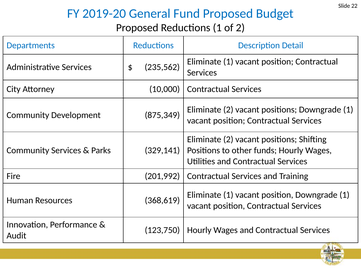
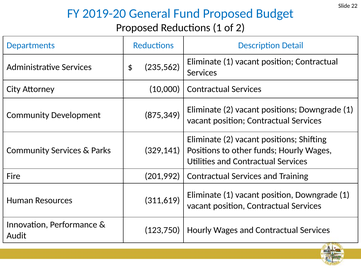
368,619: 368,619 -> 311,619
